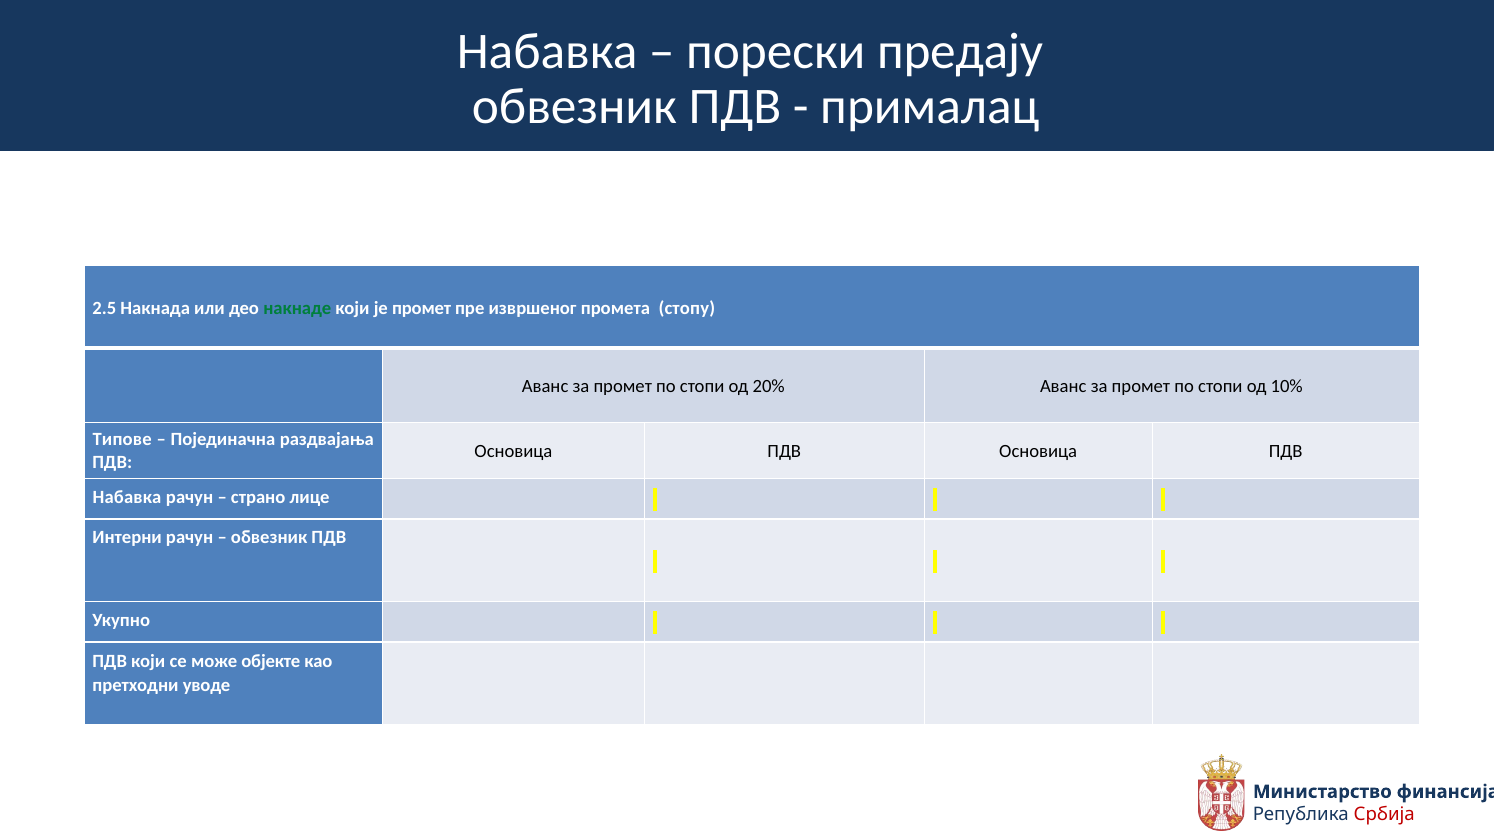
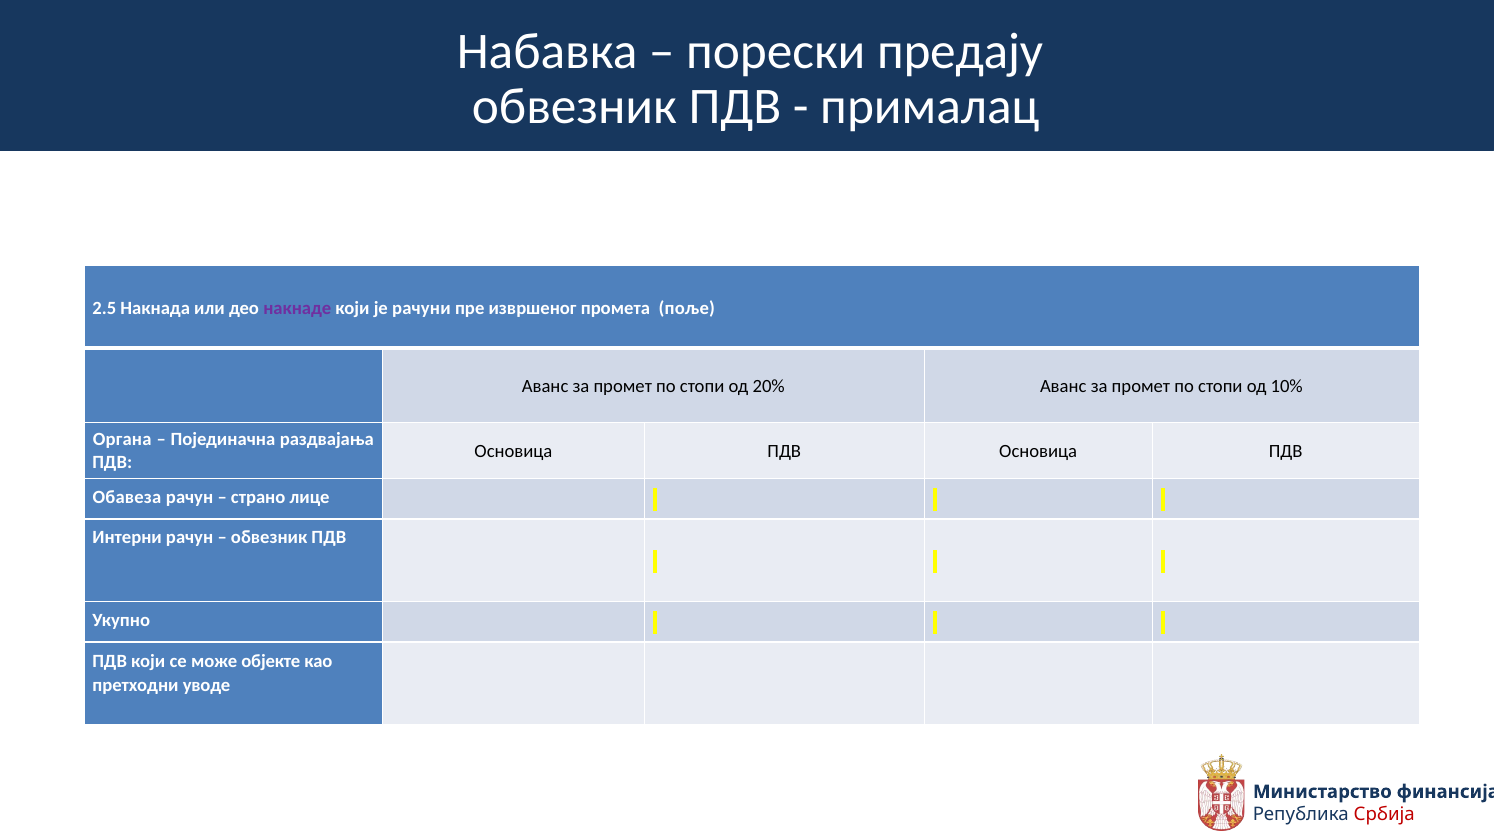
накнаде colour: green -> purple
је промет: промет -> рачуни
стопу: стопу -> поље
Типове: Типове -> Органа
Набавка at (127, 498): Набавка -> Обавеза
